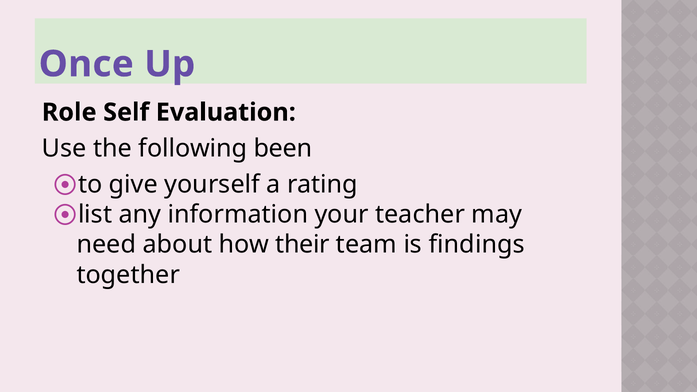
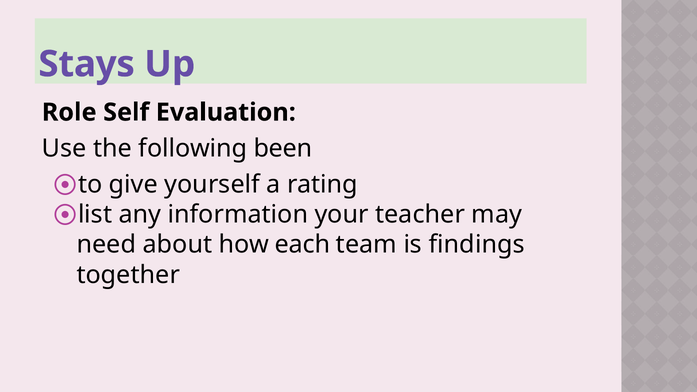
Once: Once -> Stays
their: their -> each
